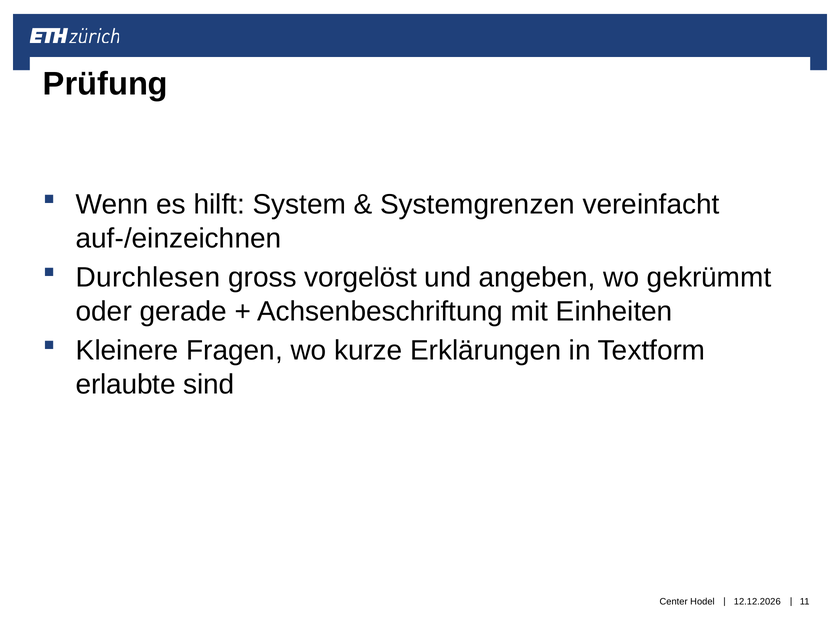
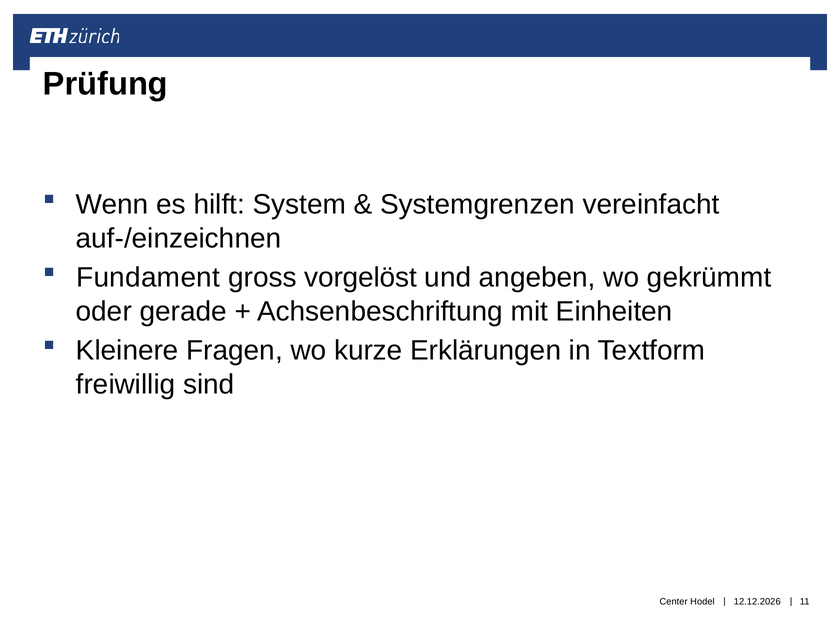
Durchlesen: Durchlesen -> Fundament
erlaubte: erlaubte -> freiwillig
